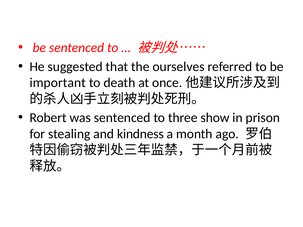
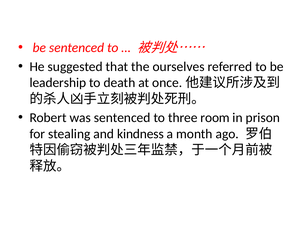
important: important -> leadership
show: show -> room
